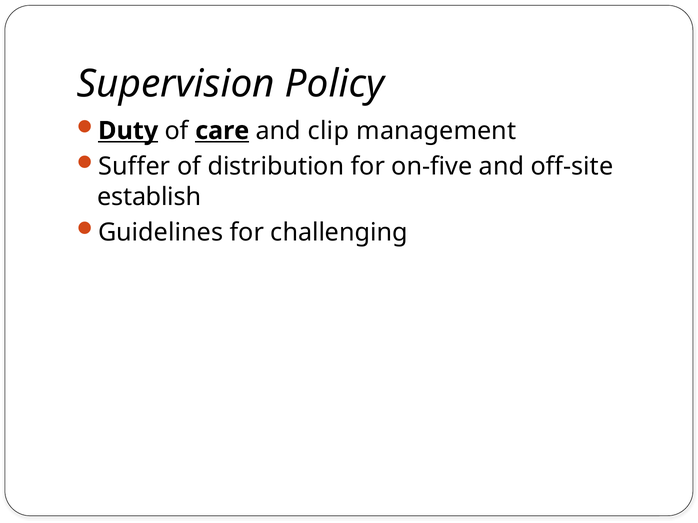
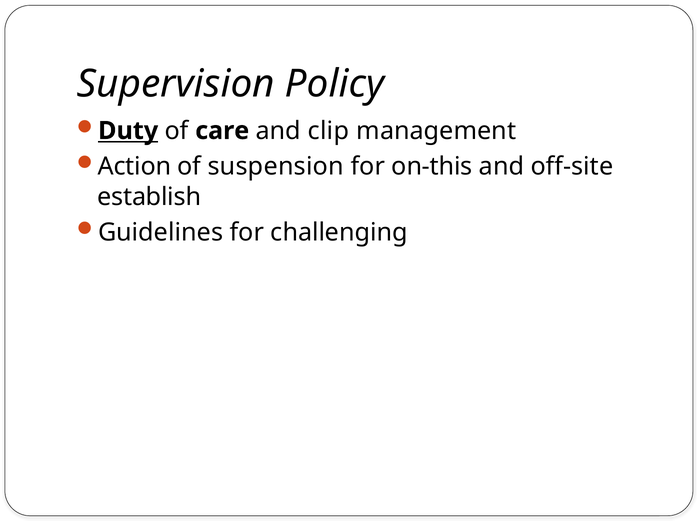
care underline: present -> none
Suffer: Suffer -> Action
distribution: distribution -> suspension
on-five: on-five -> on-this
